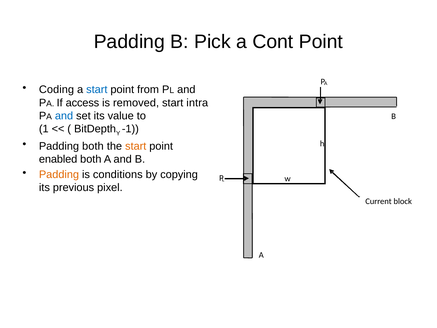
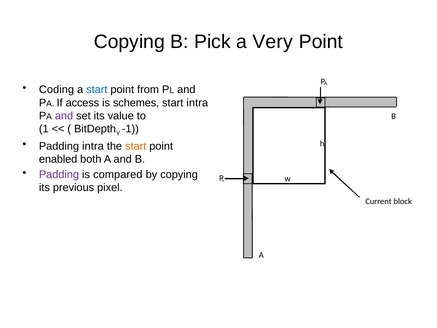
Padding at (129, 42): Padding -> Copying
Cont: Cont -> Very
removed: removed -> schemes
and at (64, 116) colour: blue -> purple
Padding both: both -> intra
Padding at (59, 174) colour: orange -> purple
conditions: conditions -> compared
